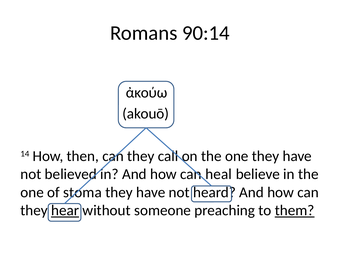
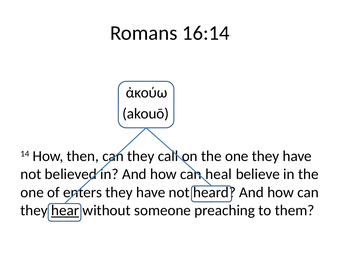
90:14: 90:14 -> 16:14
stoma: stoma -> enters
them underline: present -> none
